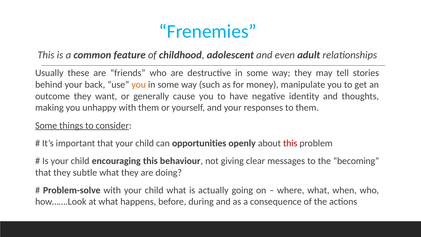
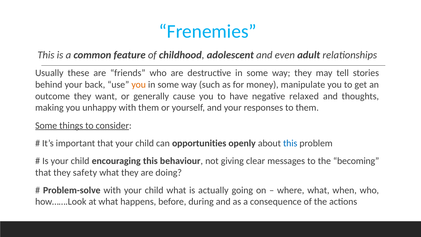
identity: identity -> relaxed
this at (290, 143) colour: red -> blue
subtle: subtle -> safety
